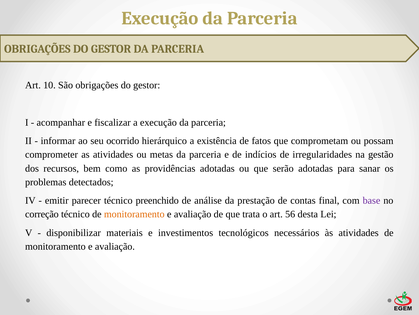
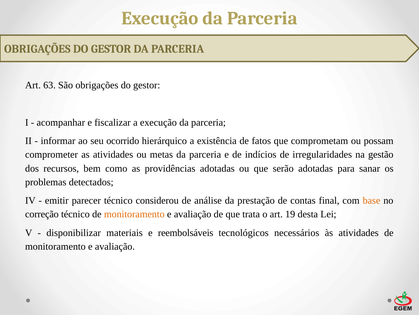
10: 10 -> 63
preenchido: preenchido -> considerou
base colour: purple -> orange
56: 56 -> 19
investimentos: investimentos -> reembolsáveis
